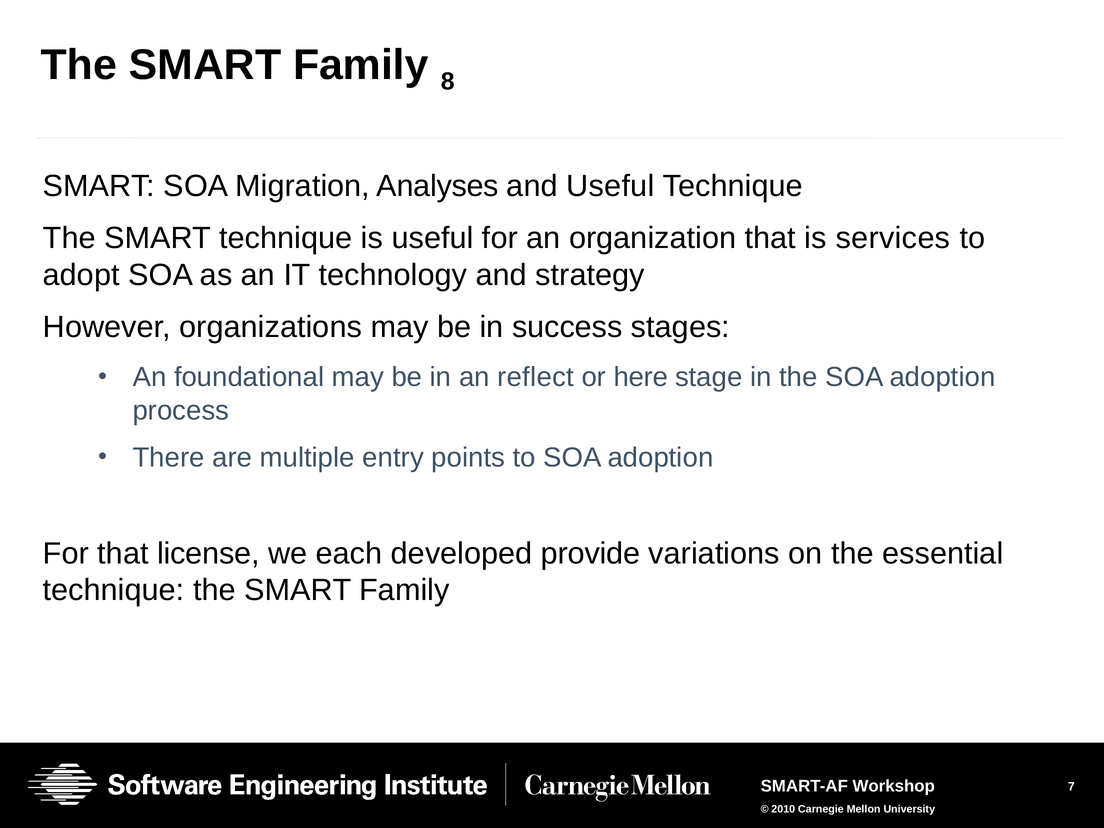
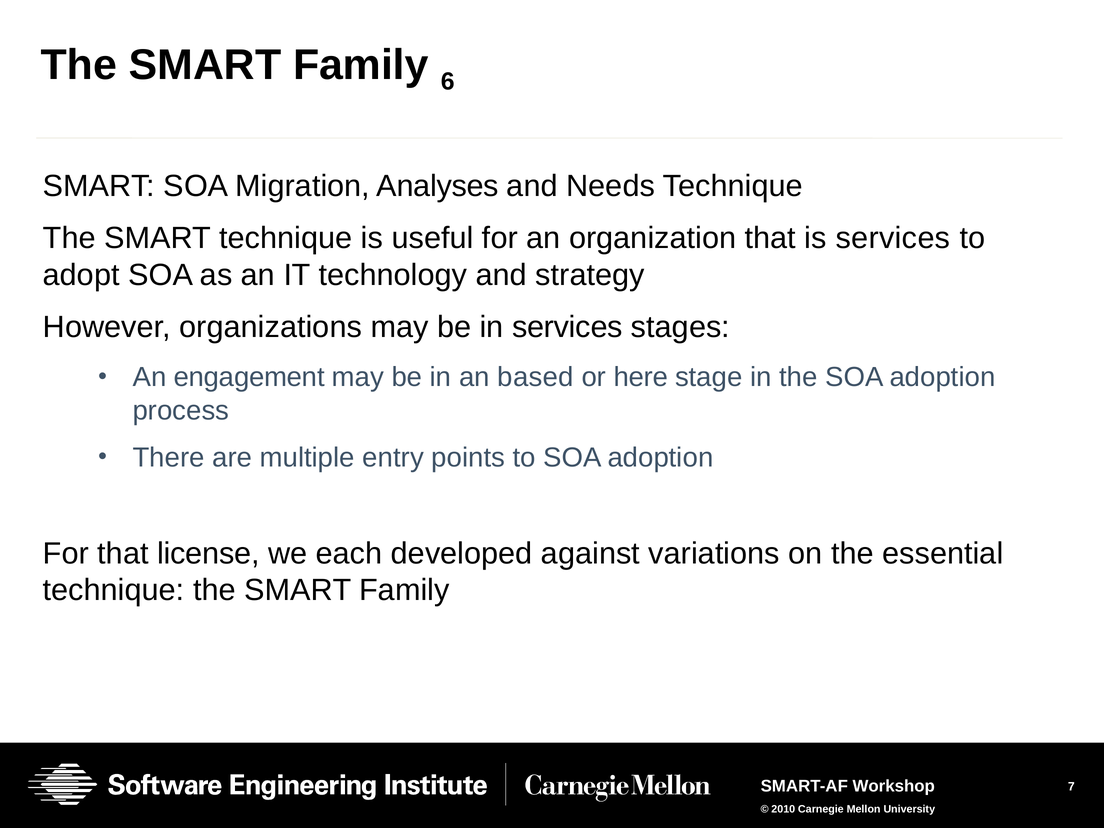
8: 8 -> 6
and Useful: Useful -> Needs
in success: success -> services
foundational: foundational -> engagement
reflect: reflect -> based
provide: provide -> against
